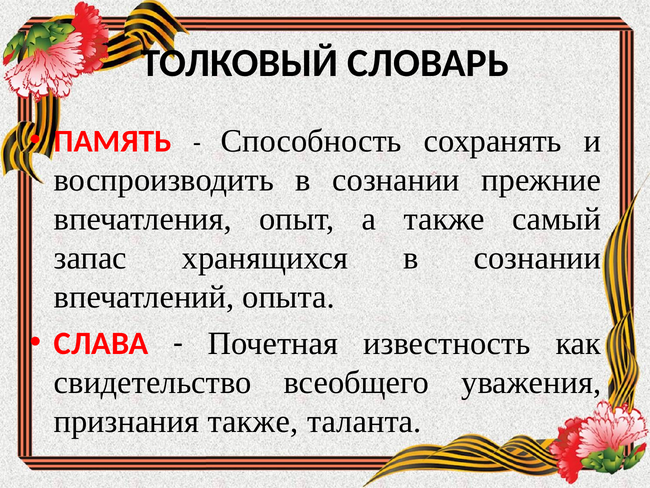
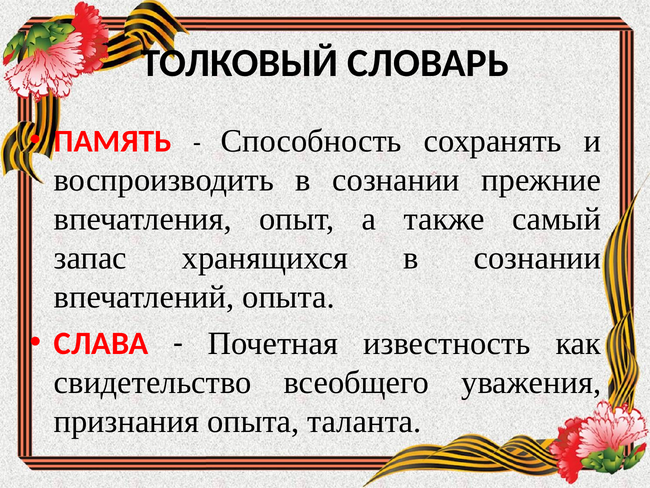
признания также: также -> опыта
